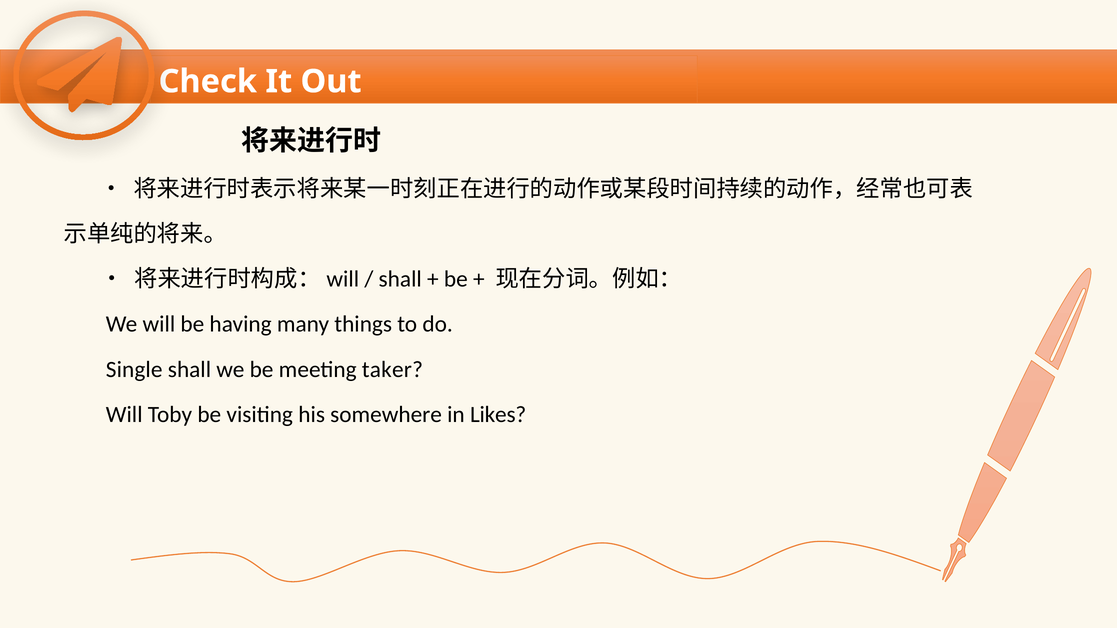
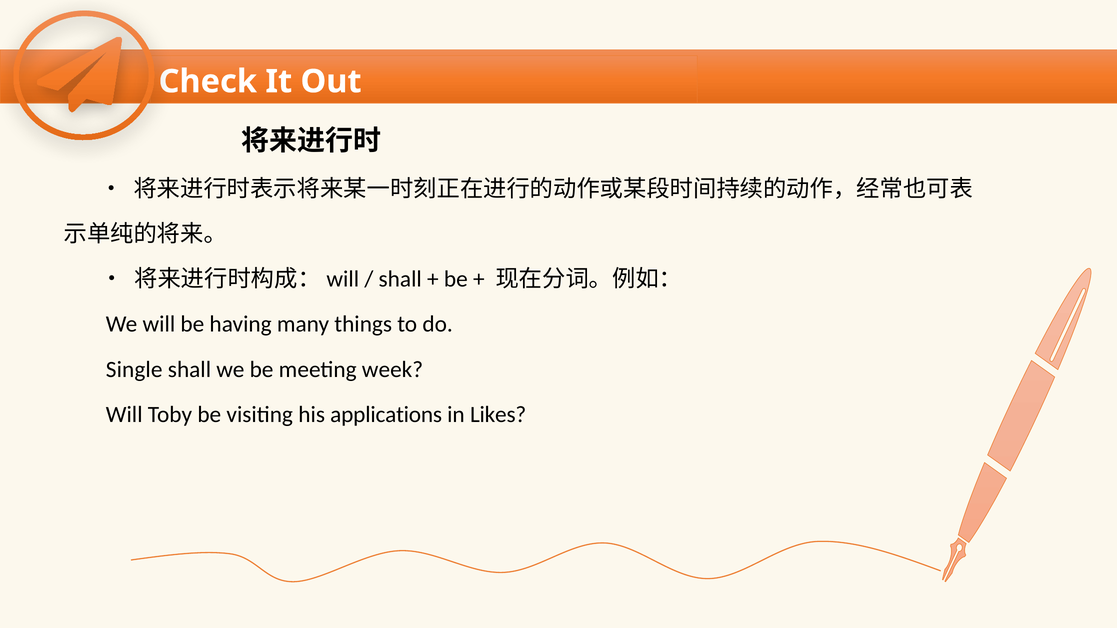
taker: taker -> week
somewhere: somewhere -> applications
